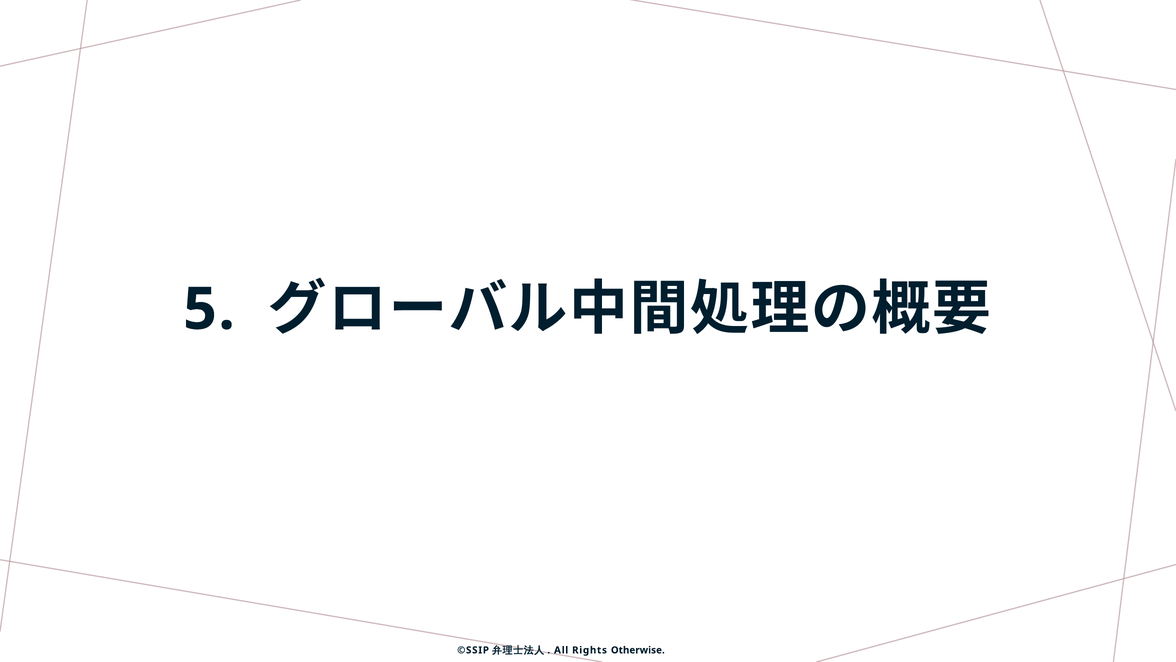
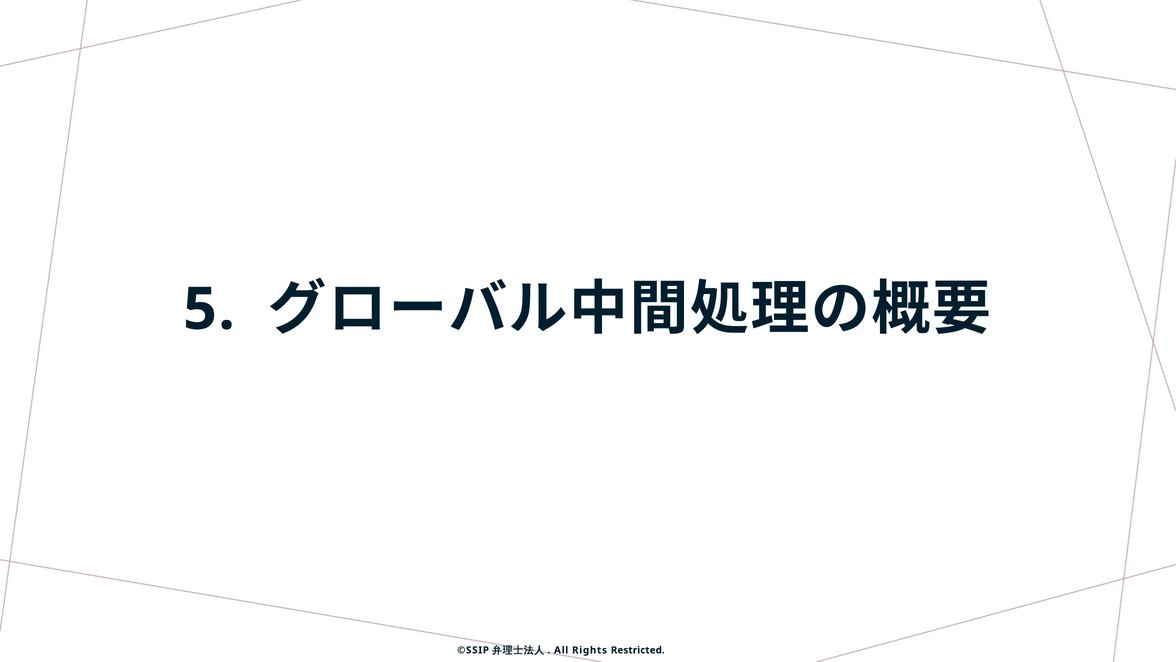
Otherwise: Otherwise -> Restricted
